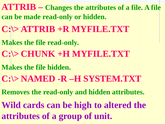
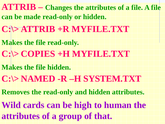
CHUNK: CHUNK -> COPIES
altered: altered -> human
unit: unit -> that
